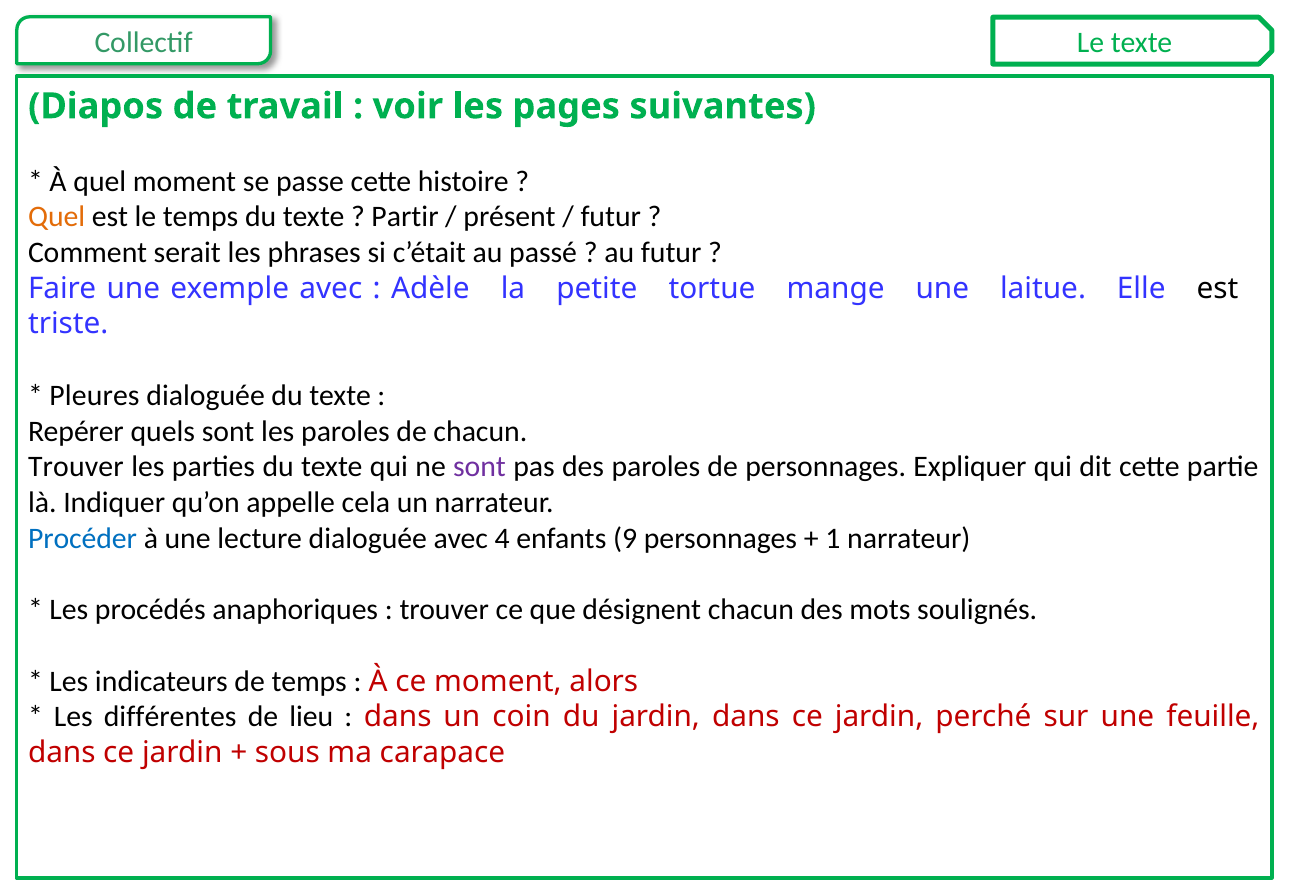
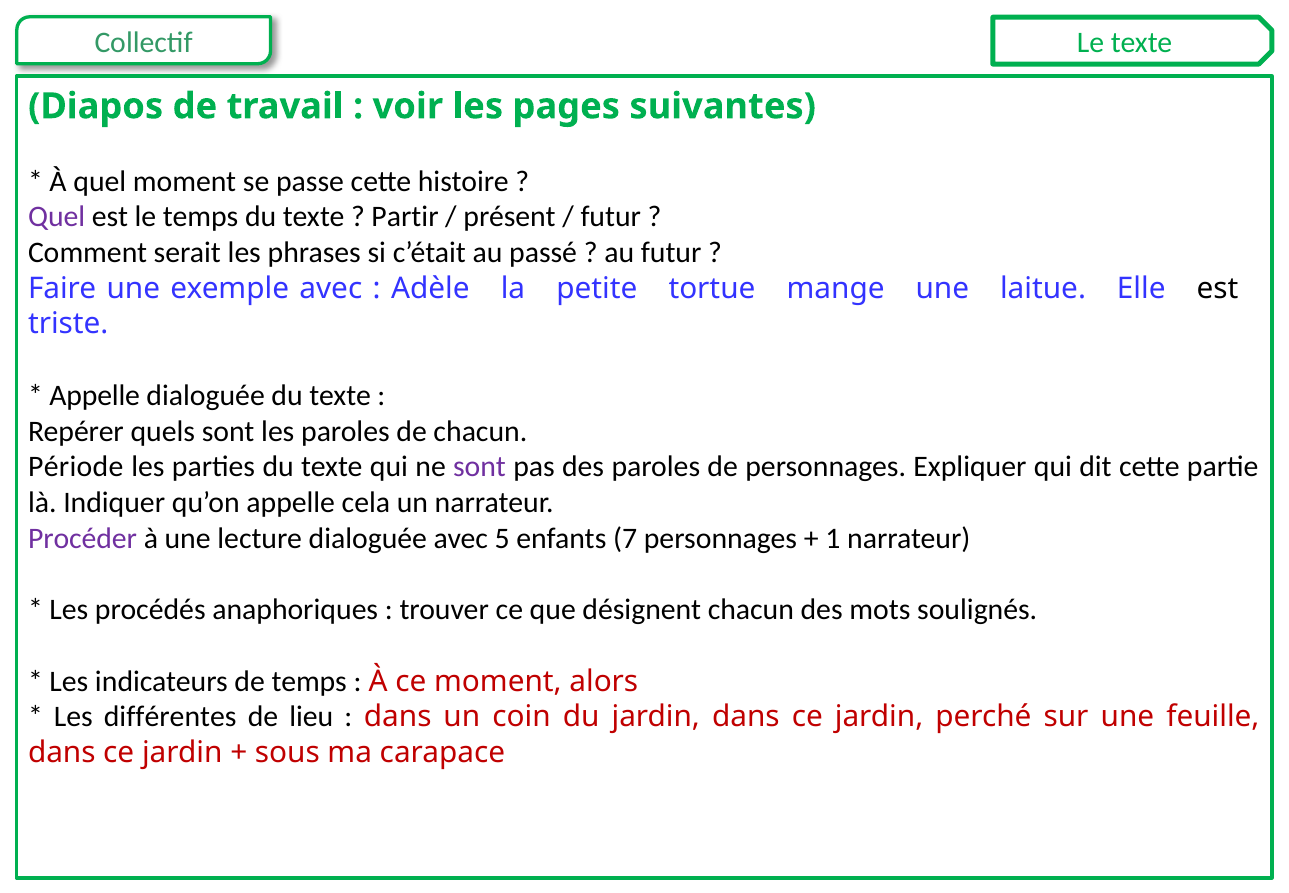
Quel at (57, 217) colour: orange -> purple
Pleures at (95, 395): Pleures -> Appelle
Trouver at (76, 467): Trouver -> Période
Procéder colour: blue -> purple
4: 4 -> 5
9: 9 -> 7
